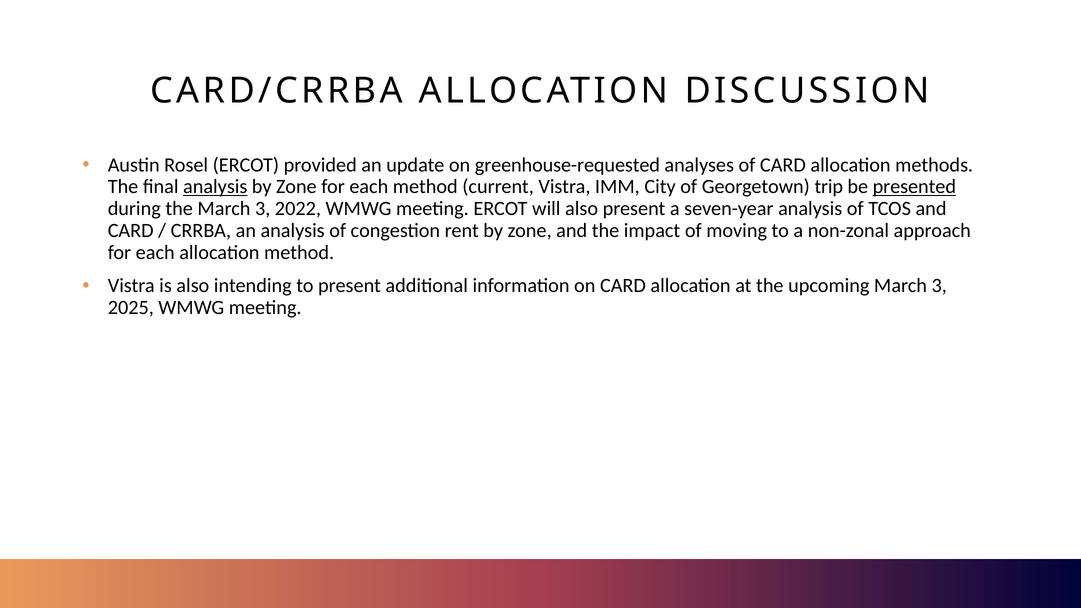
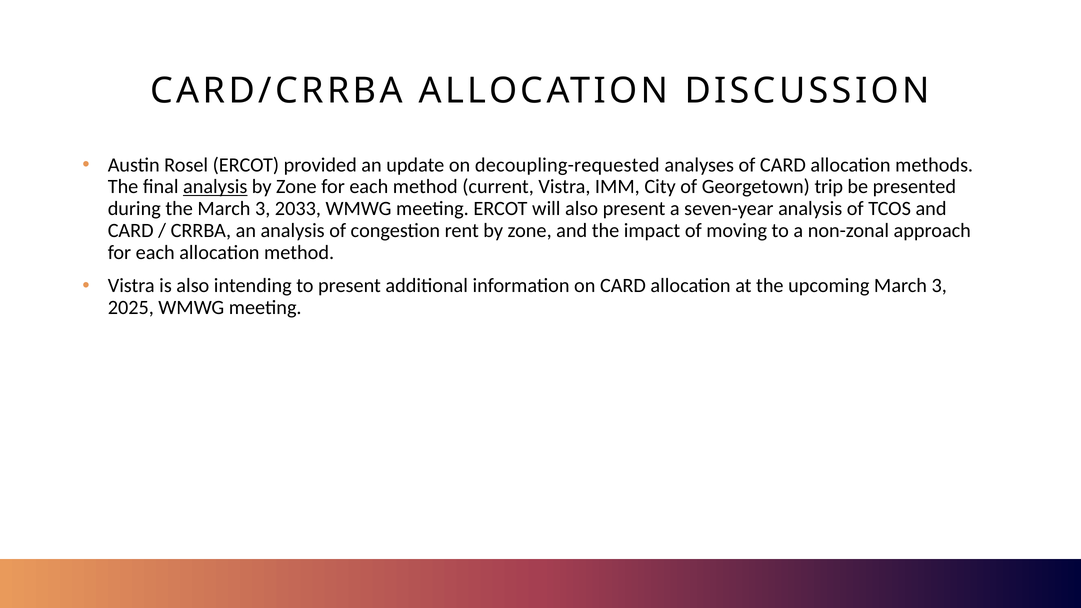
greenhouse-requested: greenhouse-requested -> decoupling-requested
presented underline: present -> none
2022: 2022 -> 2033
